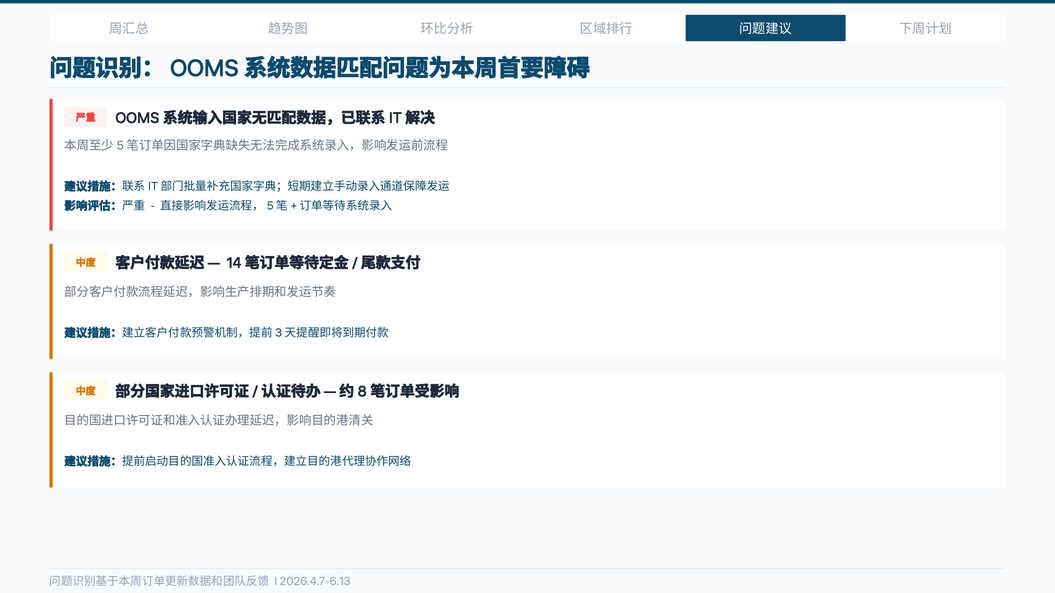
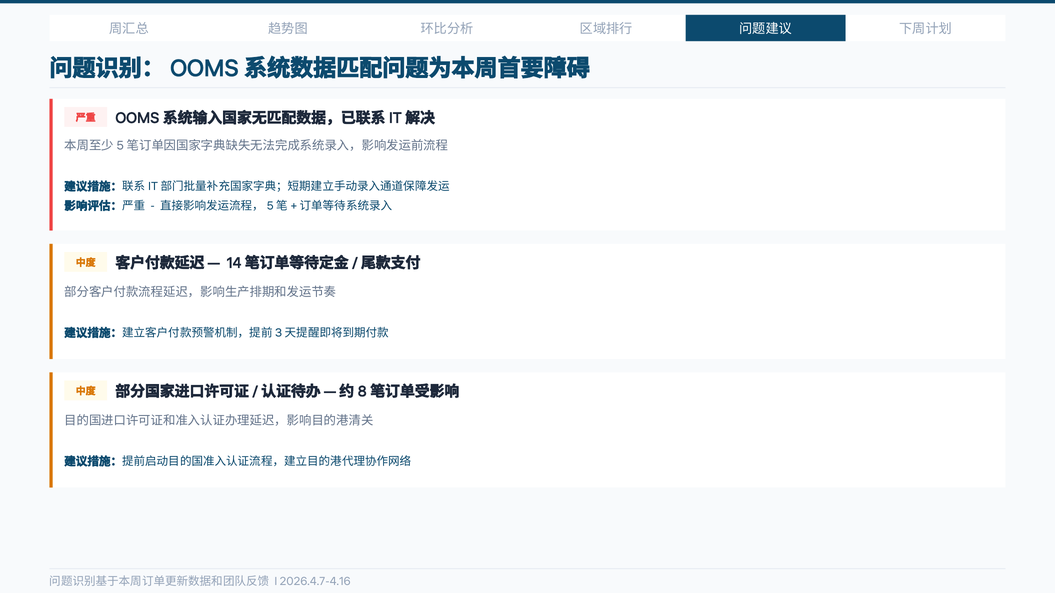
2026.4.7-6.13: 2026.4.7-6.13 -> 2026.4.7-4.16
